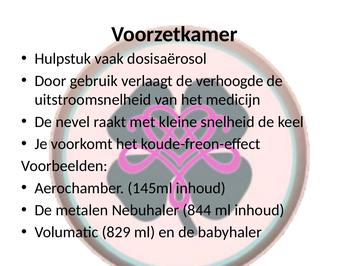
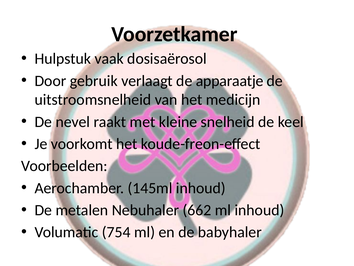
verhoogde: verhoogde -> apparaatje
844: 844 -> 662
829: 829 -> 754
